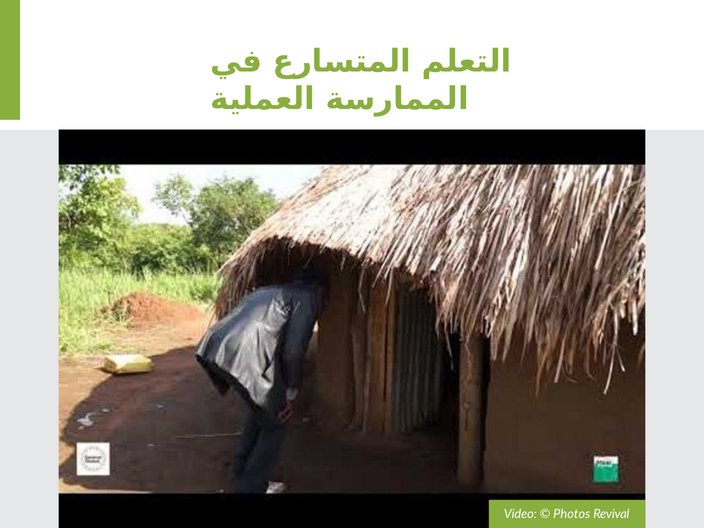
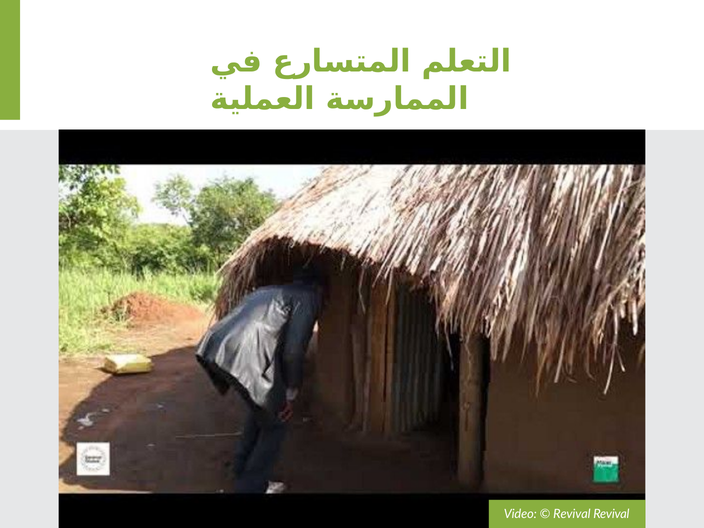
Photos at (572, 514): Photos -> Revival
